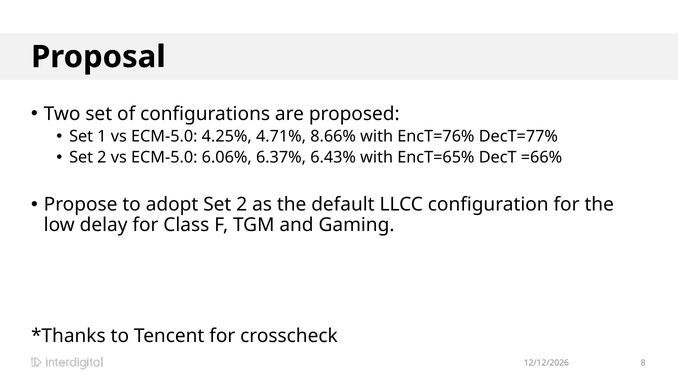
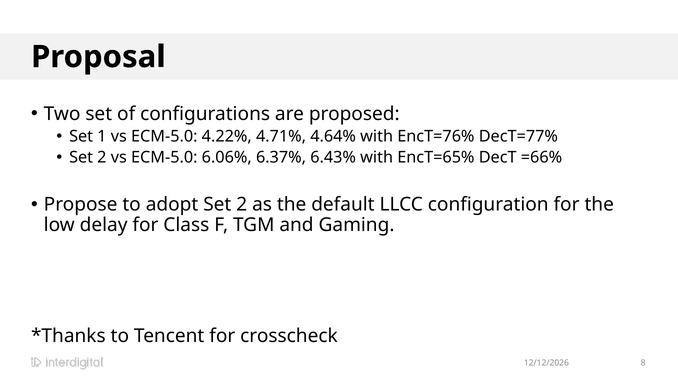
4.25%: 4.25% -> 4.22%
8.66%: 8.66% -> 4.64%
